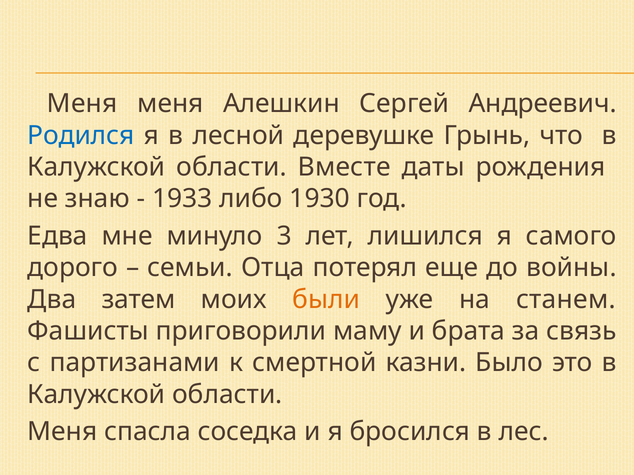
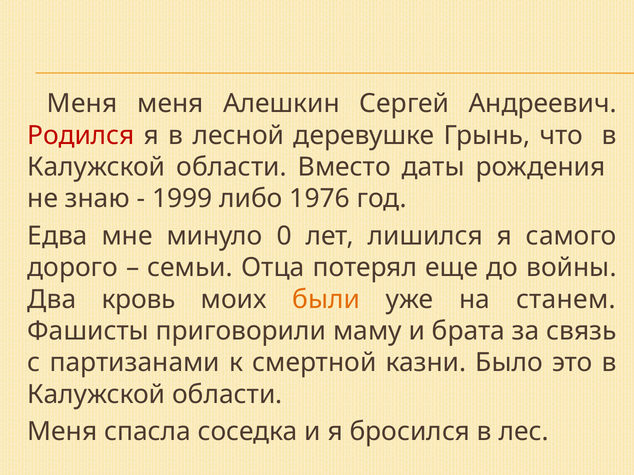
Родился colour: blue -> red
Вместе: Вместе -> Вместо
1933: 1933 -> 1999
1930: 1930 -> 1976
3: 3 -> 0
затем: затем -> кровь
